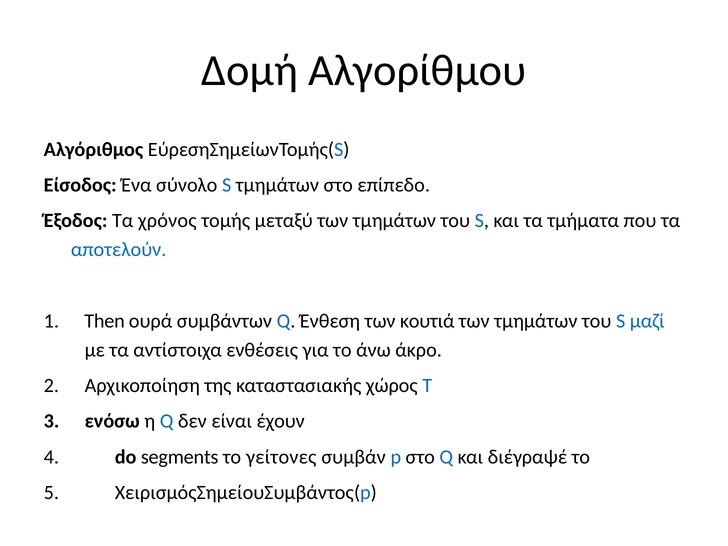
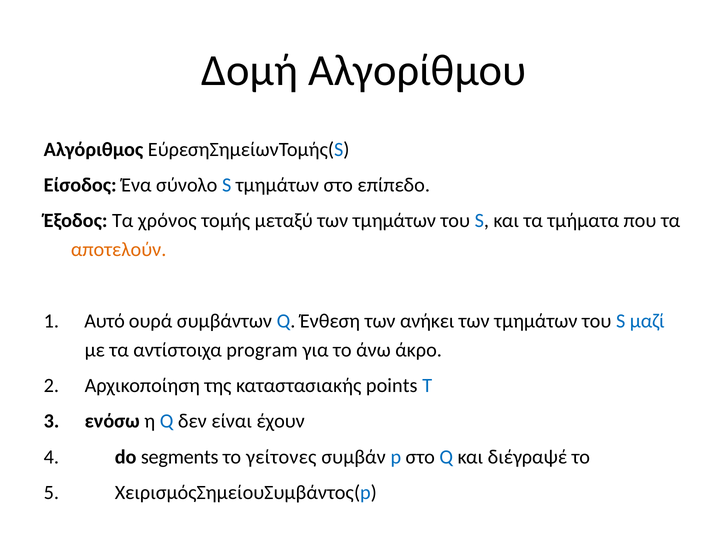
αποτελούν colour: blue -> orange
Then: Then -> Αυτό
κουτιά: κουτιά -> ανήκει
ενθέσεις: ενθέσεις -> program
χώρος: χώρος -> points
